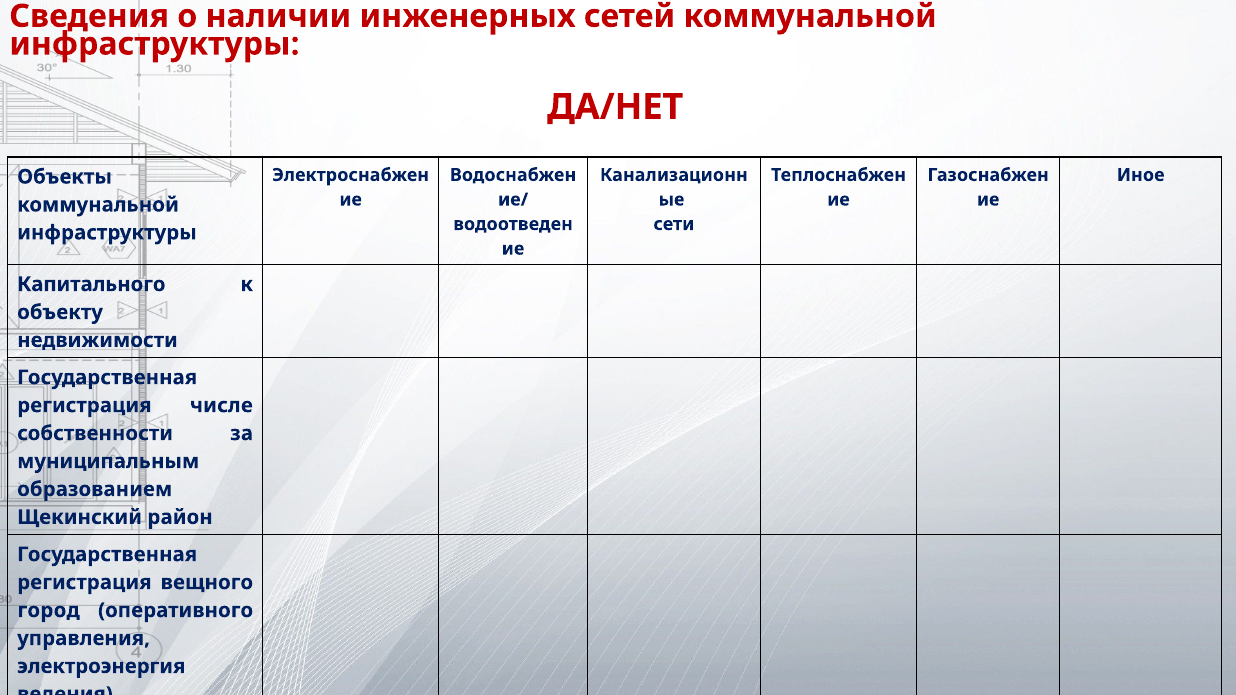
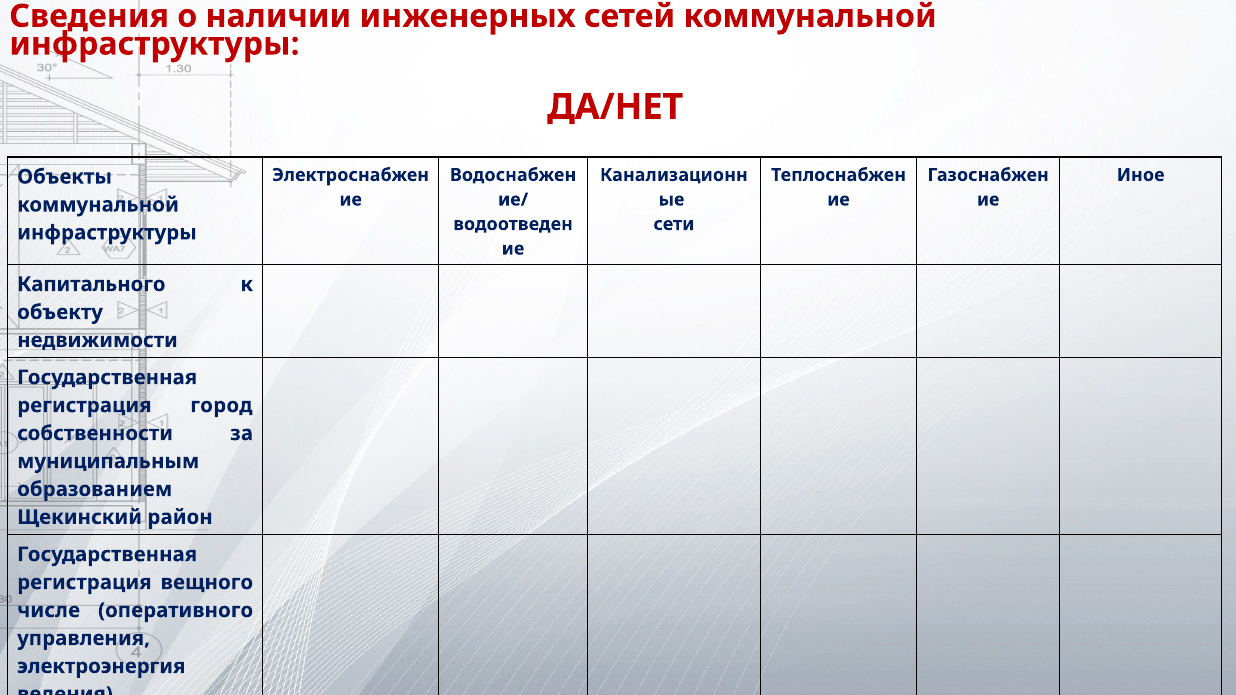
числе: числе -> город
город: город -> числе
